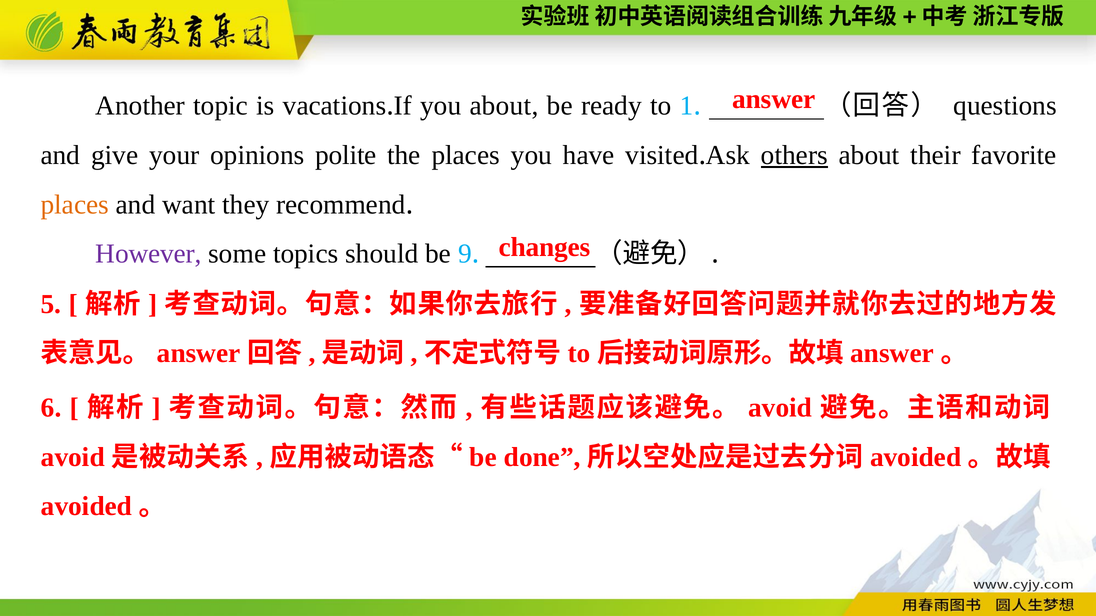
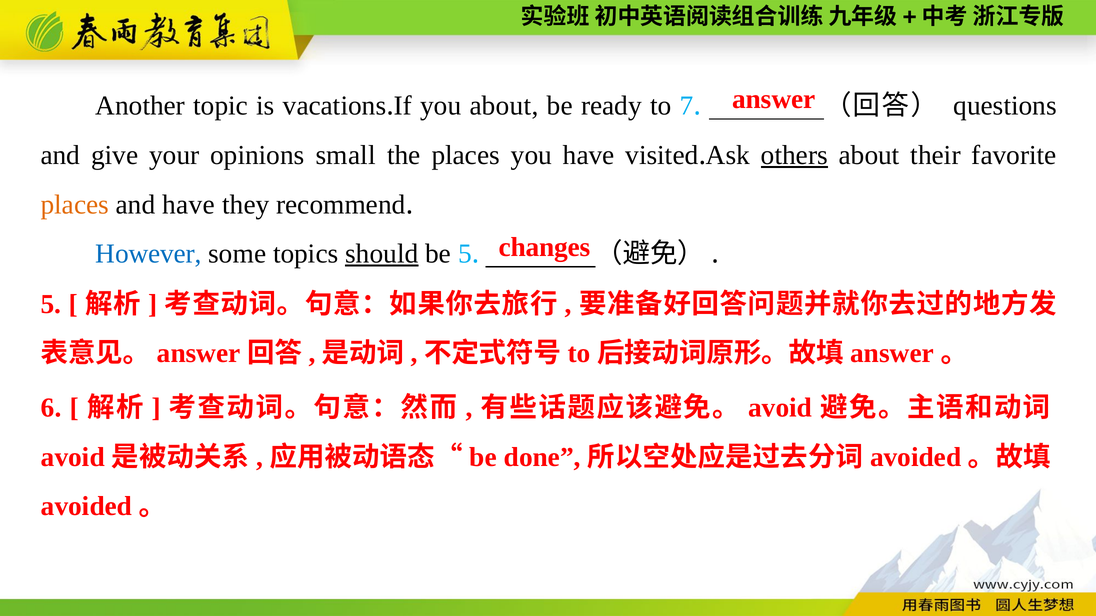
1: 1 -> 7
polite: polite -> small
and want: want -> have
However colour: purple -> blue
should underline: none -> present
be 9: 9 -> 5
